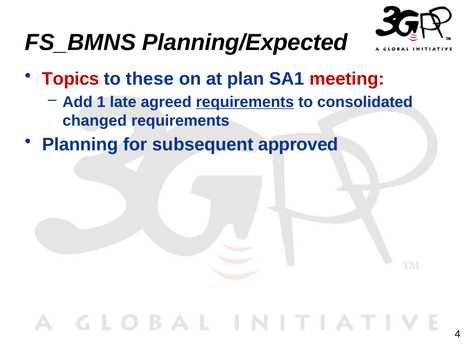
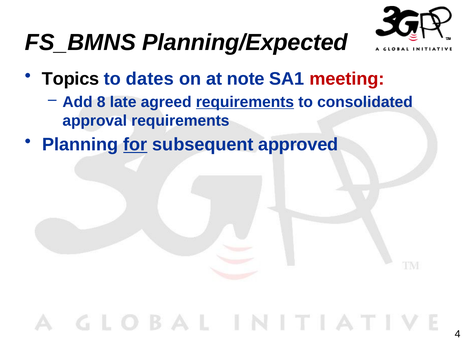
Topics colour: red -> black
these: these -> dates
plan: plan -> note
1: 1 -> 8
changed: changed -> approval
for underline: none -> present
